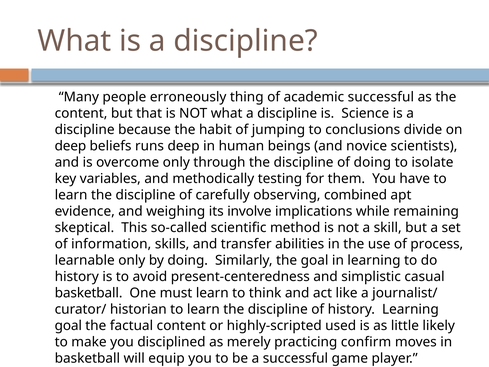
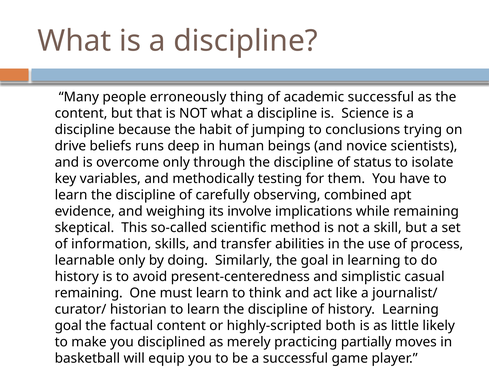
divide: divide -> trying
deep at (70, 146): deep -> drive
of doing: doing -> status
basketball at (89, 293): basketball -> remaining
used: used -> both
confirm: confirm -> partially
